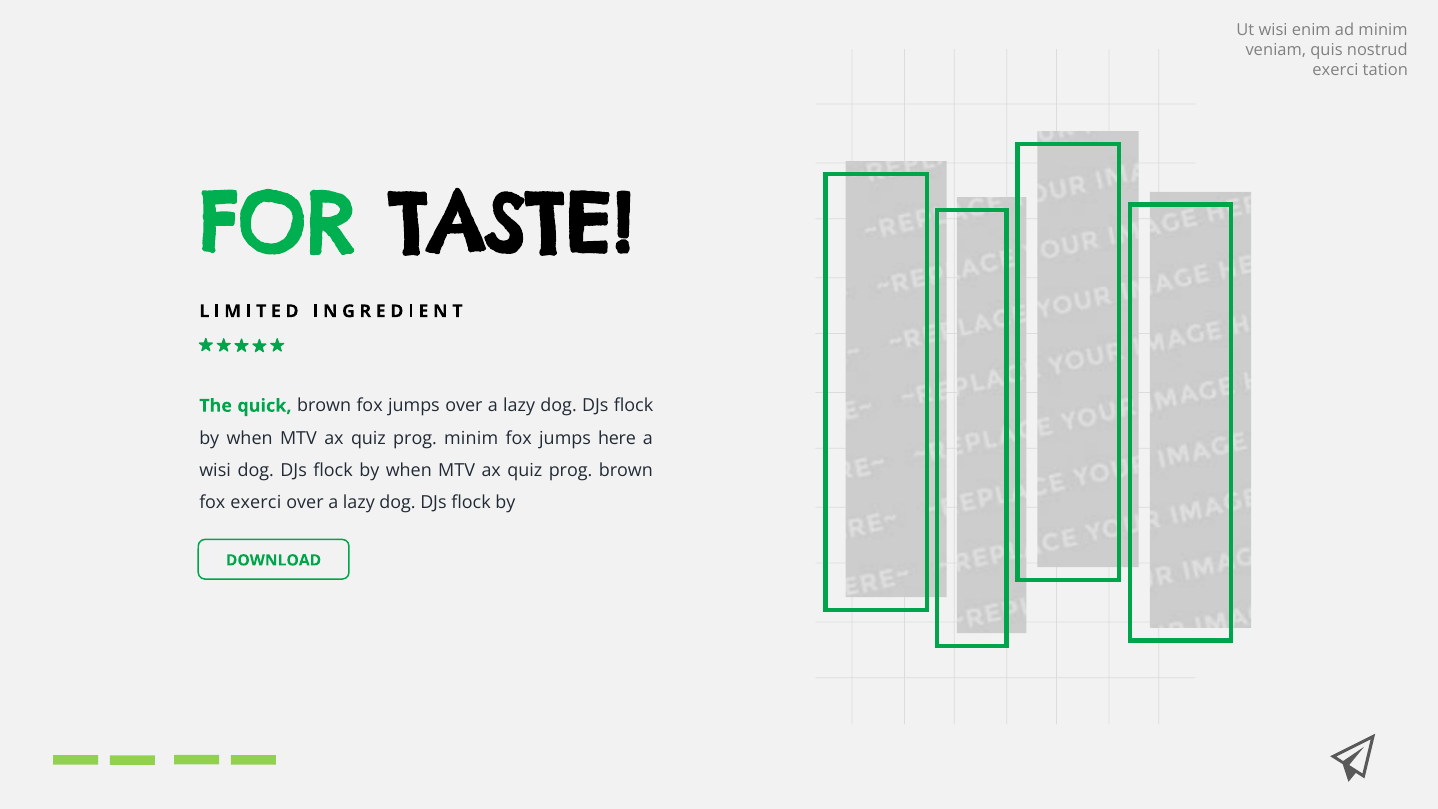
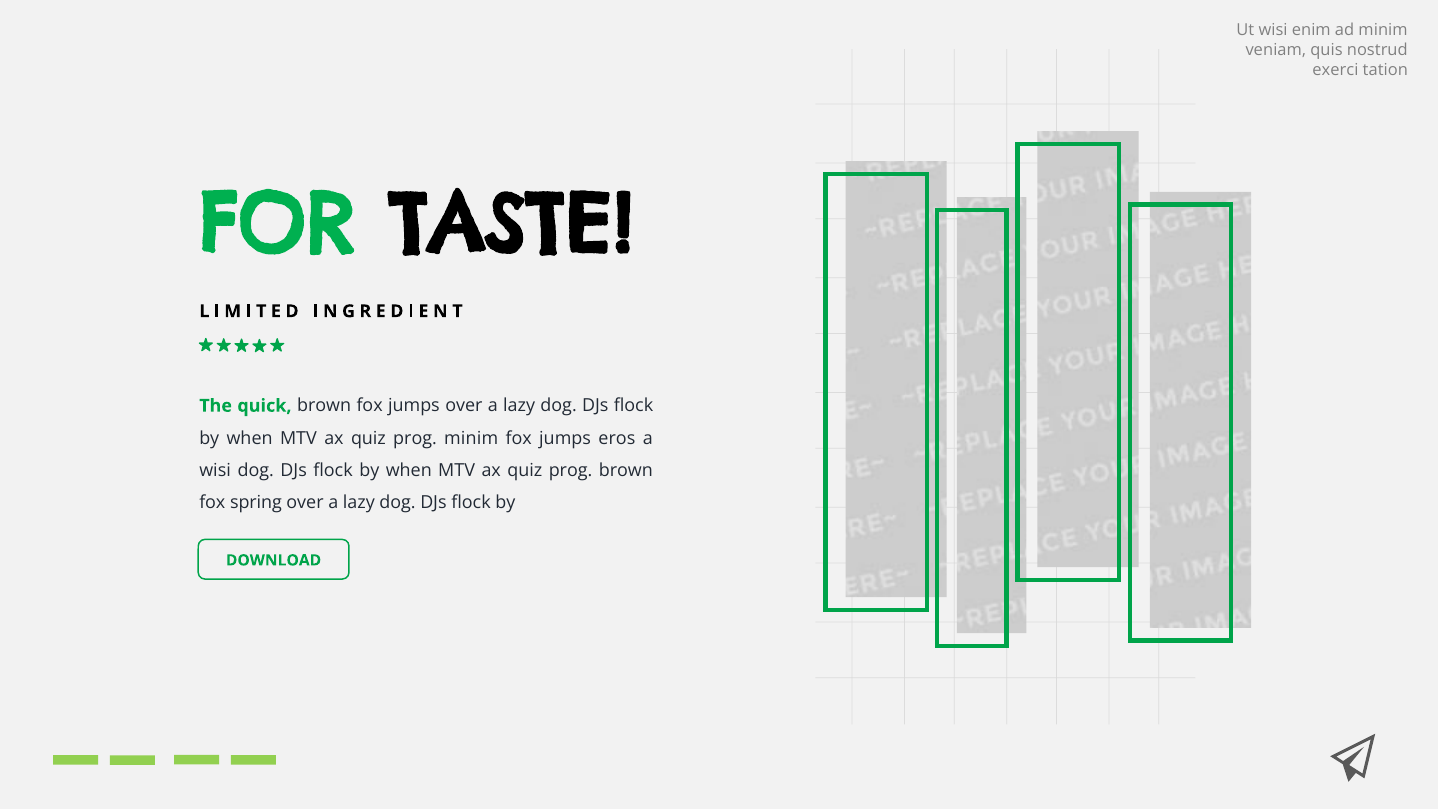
here: here -> eros
fox exerci: exerci -> spring
